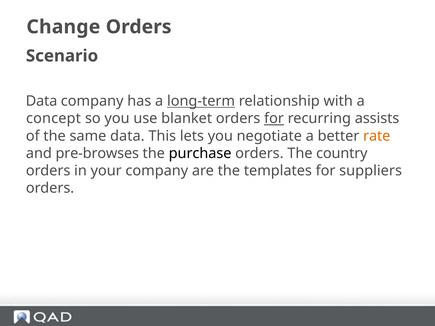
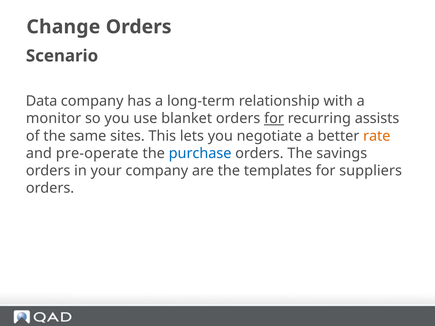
long-term underline: present -> none
concept: concept -> monitor
same data: data -> sites
pre-browses: pre-browses -> pre-operate
purchase colour: black -> blue
country: country -> savings
